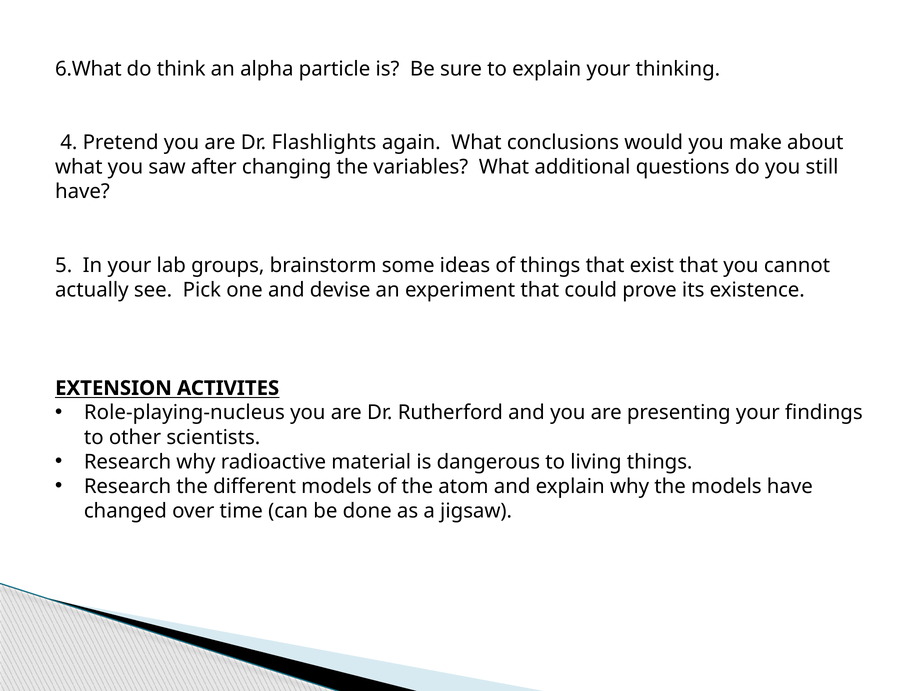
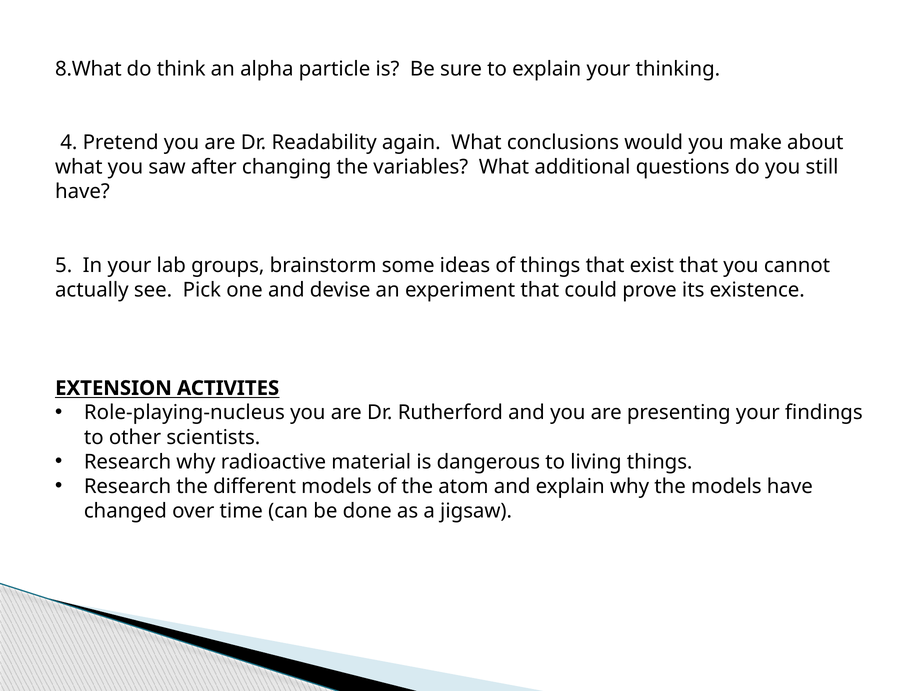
6.What: 6.What -> 8.What
Flashlights: Flashlights -> Readability
